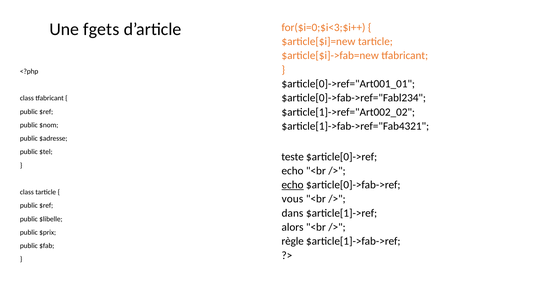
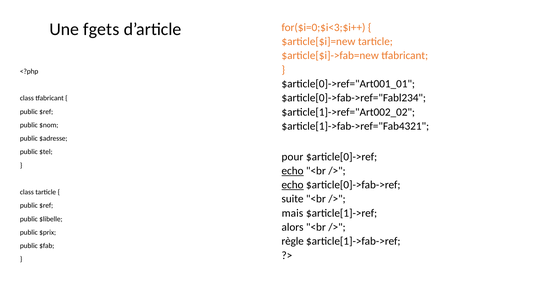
teste: teste -> pour
echo at (293, 171) underline: none -> present
vous: vous -> suite
dans: dans -> mais
